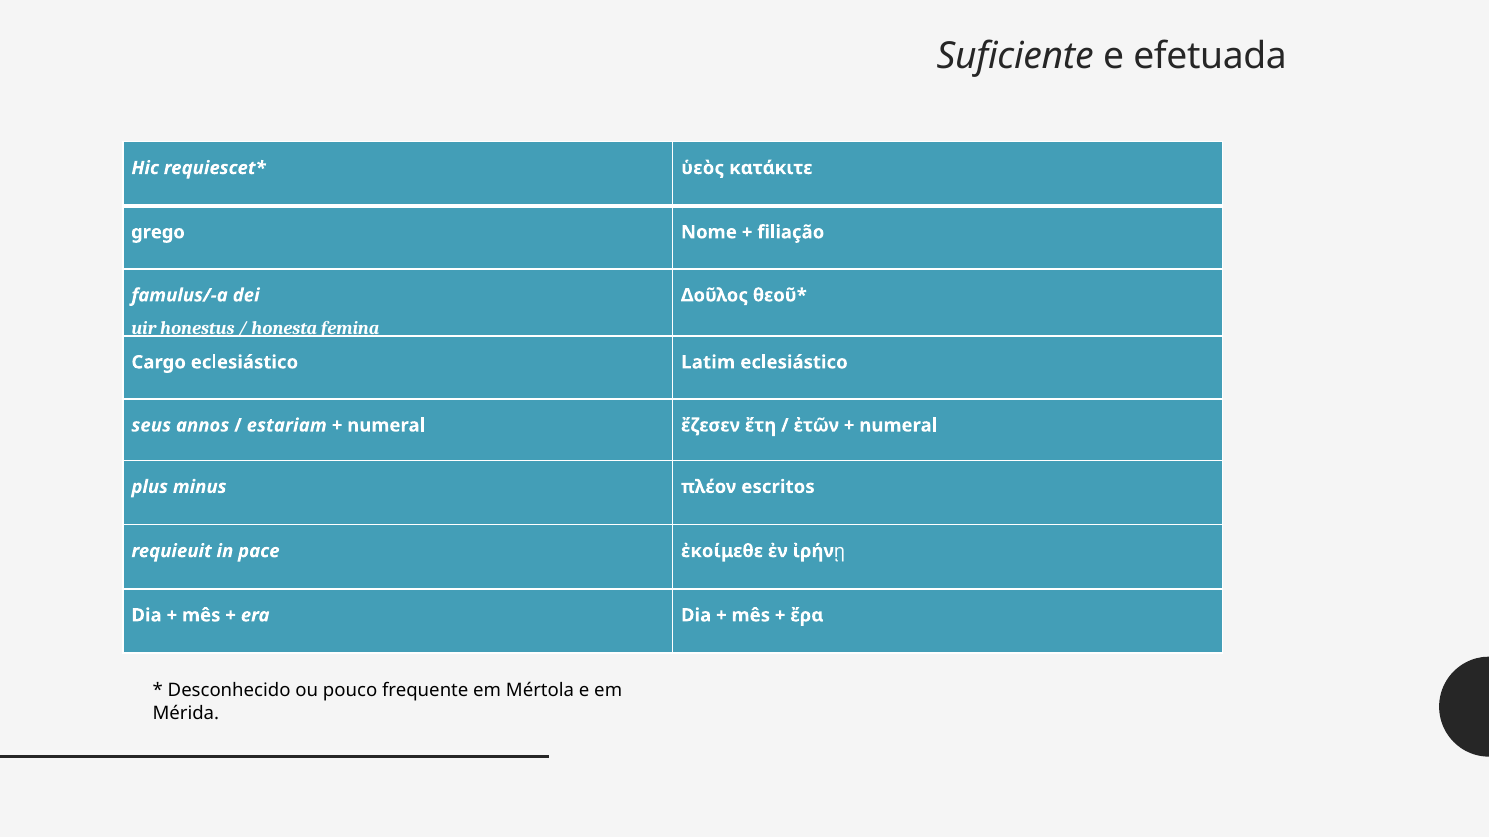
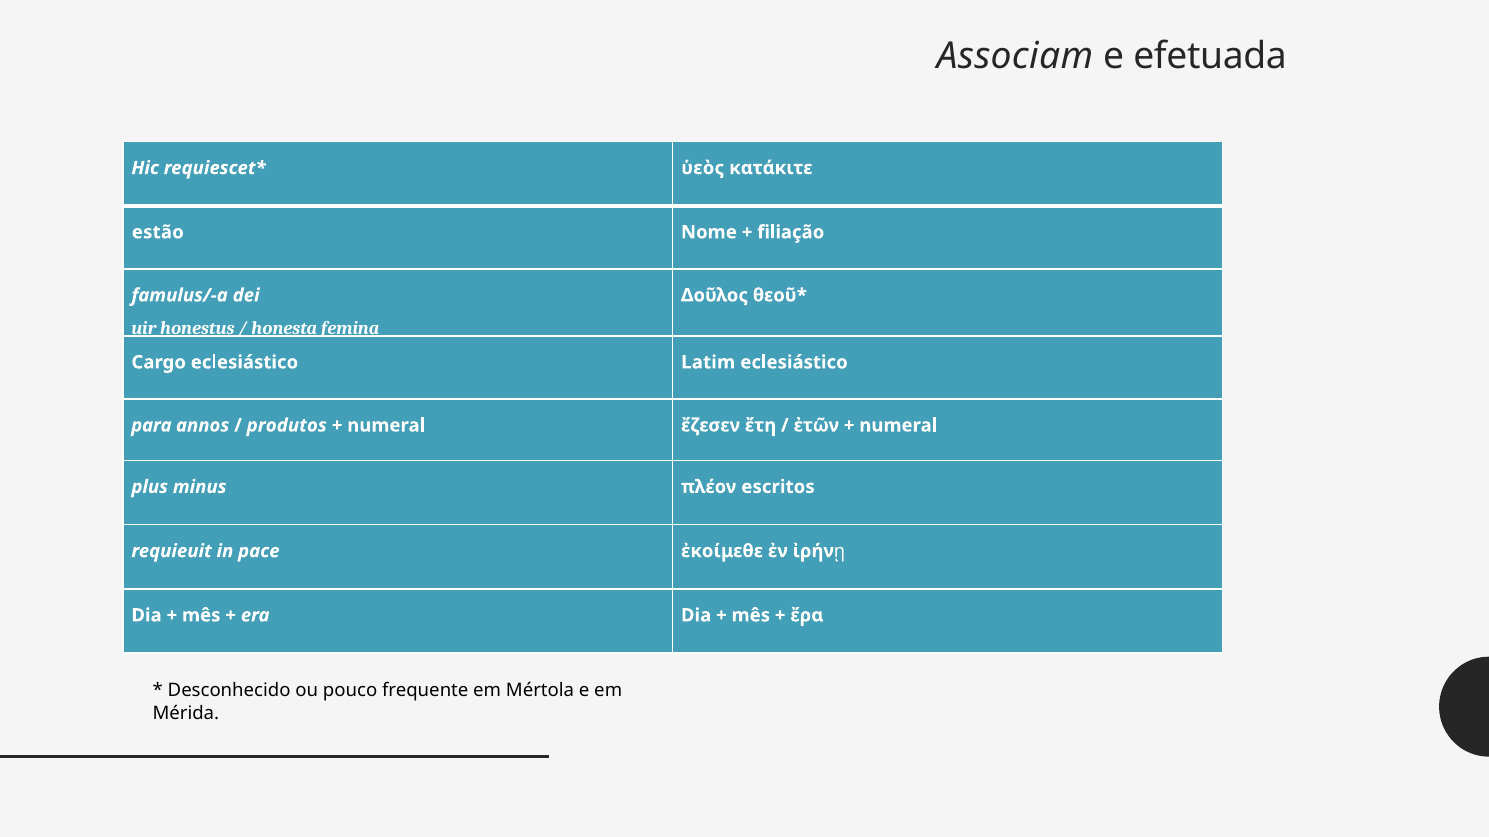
Suficiente: Suficiente -> Associam
grego: grego -> estão
seus: seus -> para
estariam: estariam -> produtos
